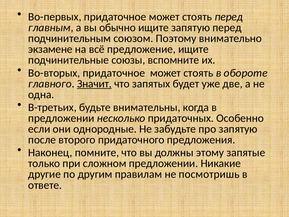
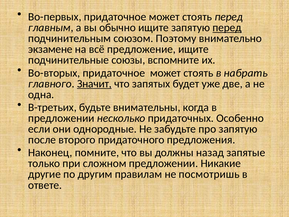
перед at (227, 28) underline: none -> present
обороте: обороте -> набрать
этому: этому -> назад
